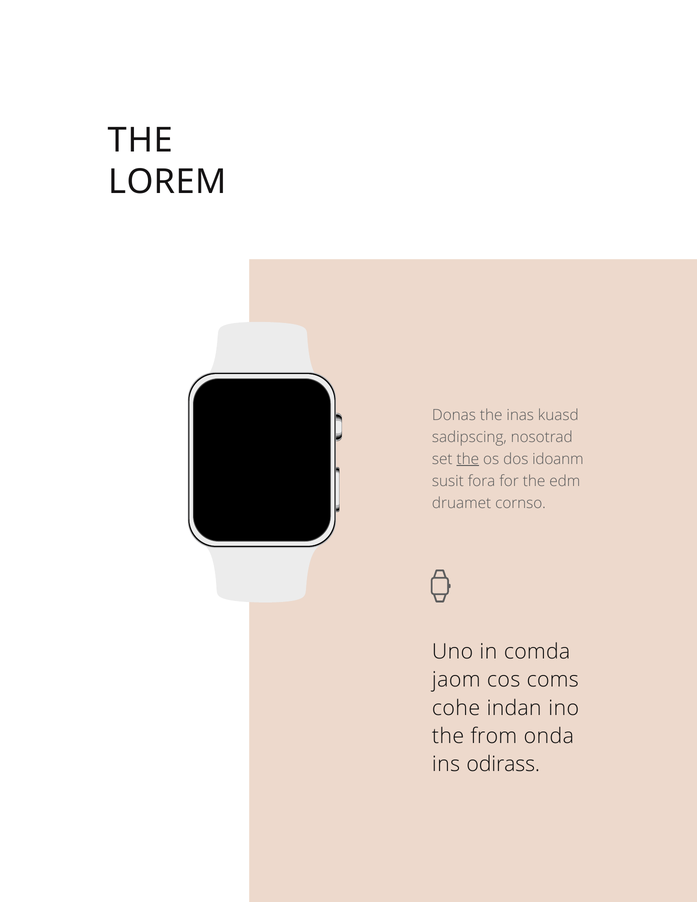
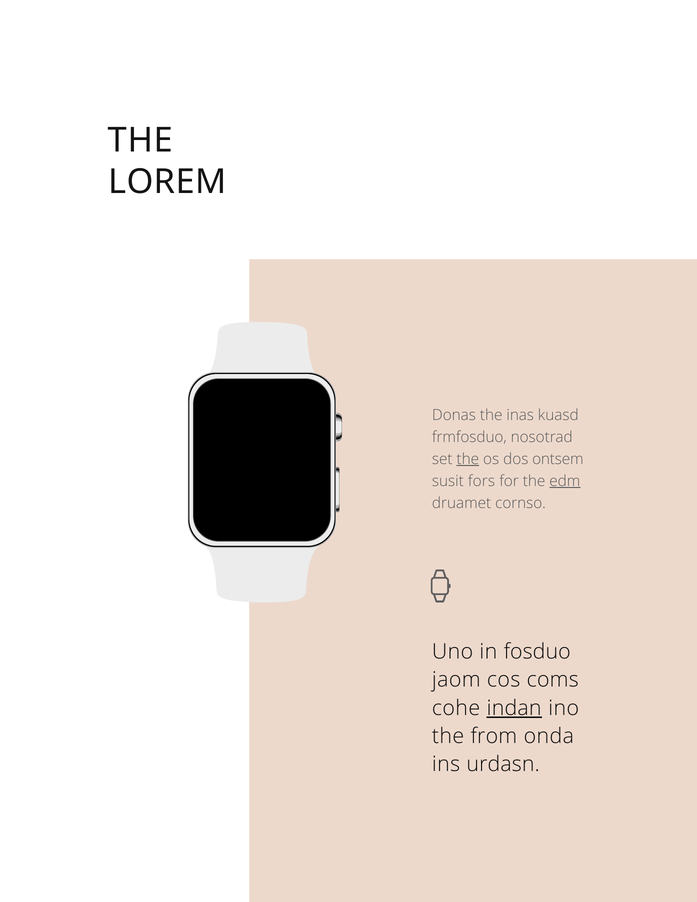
sadipscing: sadipscing -> frmfosduo
idoanm: idoanm -> ontsem
fora: fora -> fors
edm underline: none -> present
comda: comda -> fosduo
indan underline: none -> present
odirass: odirass -> urdasn
